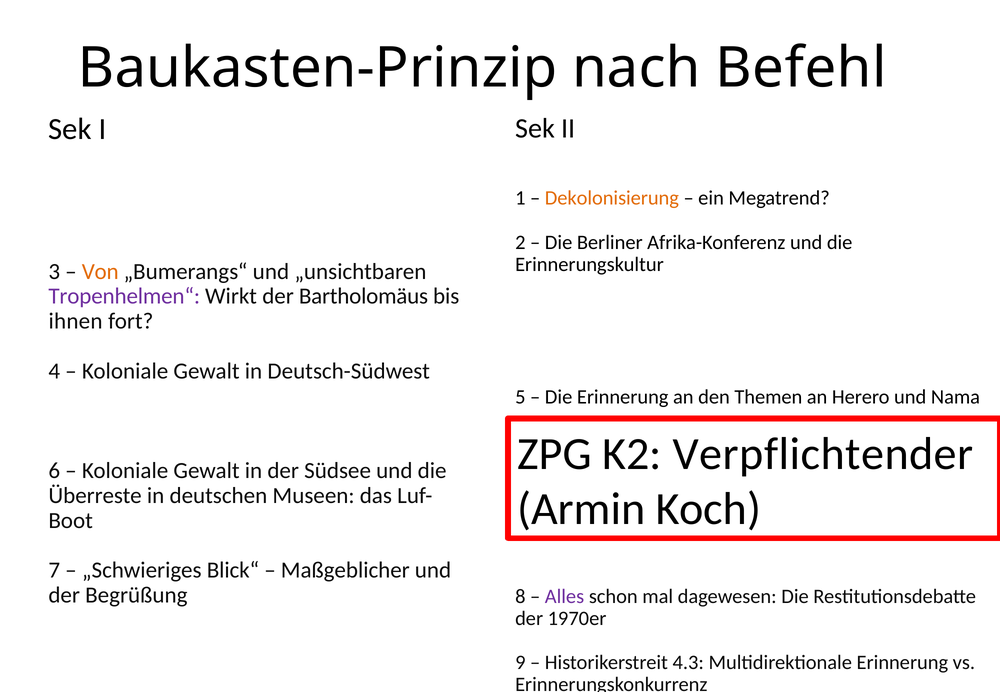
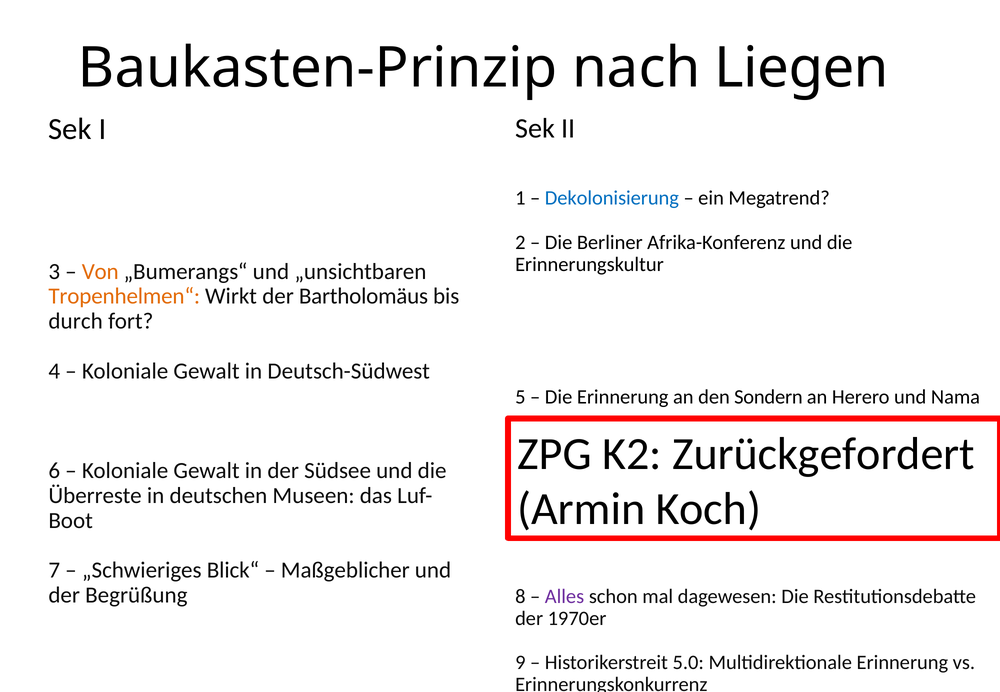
Befehl: Befehl -> Liegen
Dekolonisierung colour: orange -> blue
Tropenhelmen“ colour: purple -> orange
ihnen: ihnen -> durch
Themen: Themen -> Sondern
Verpflichtender: Verpflichtender -> Zurückgefordert
4.3: 4.3 -> 5.0
